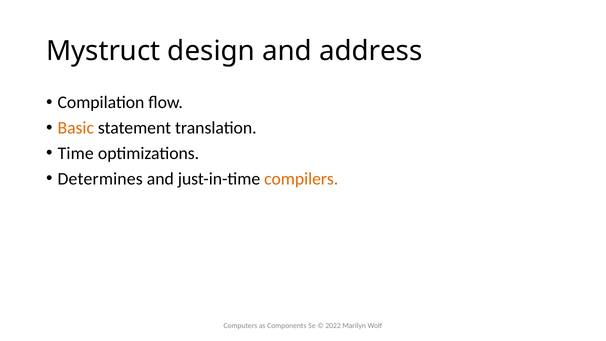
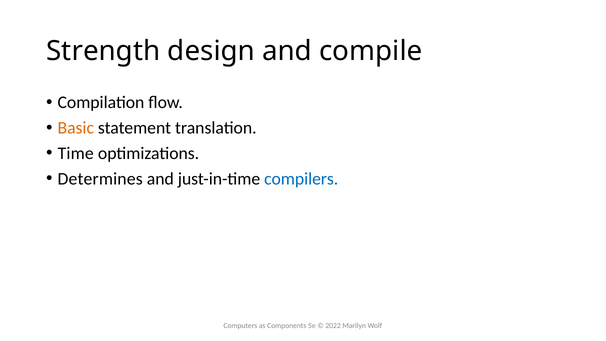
Mystruct: Mystruct -> Strength
address: address -> compile
compilers colour: orange -> blue
